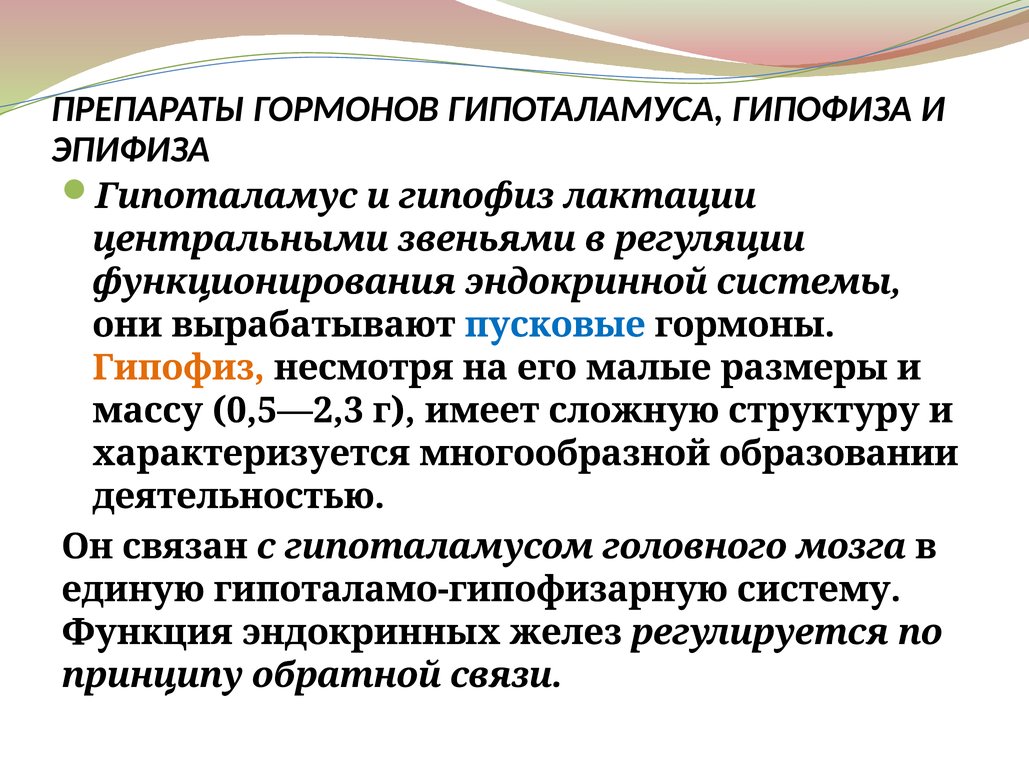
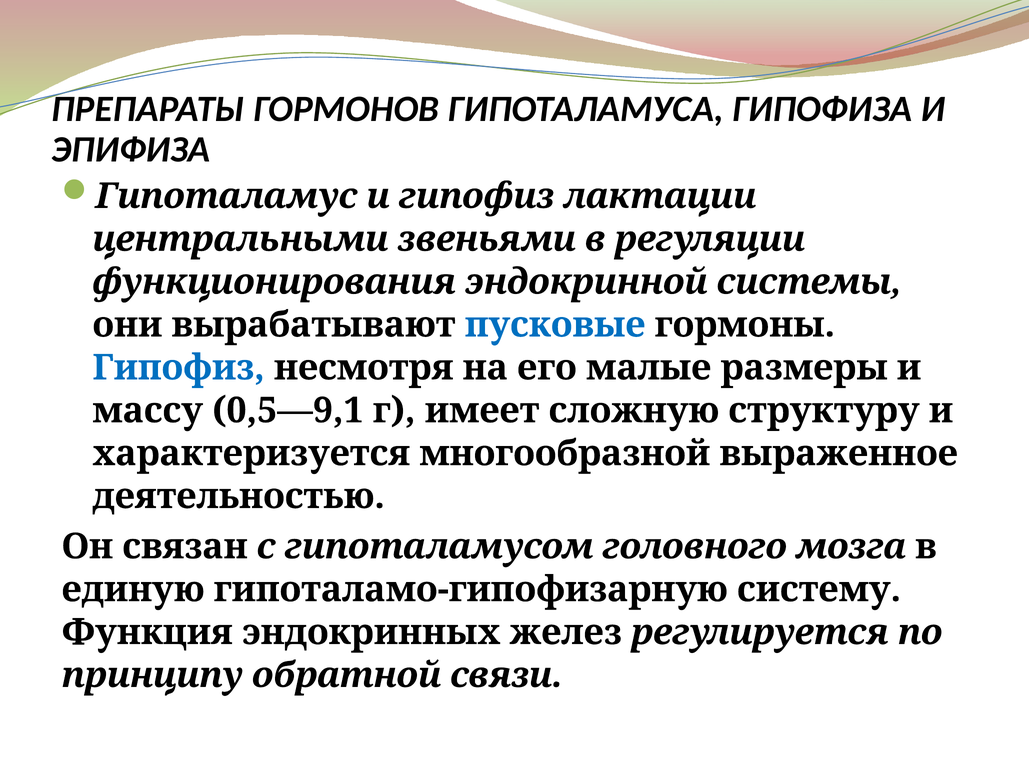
Гипофиз at (179, 368) colour: orange -> blue
0,5—2,3: 0,5—2,3 -> 0,5—9,1
образовании: образовании -> выраженное
